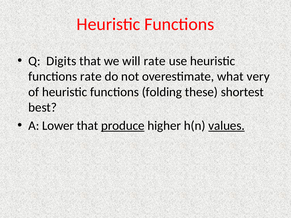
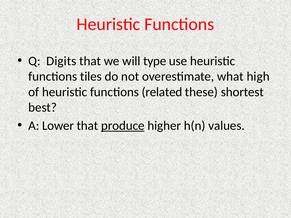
will rate: rate -> type
functions rate: rate -> tiles
very: very -> high
folding: folding -> related
values underline: present -> none
